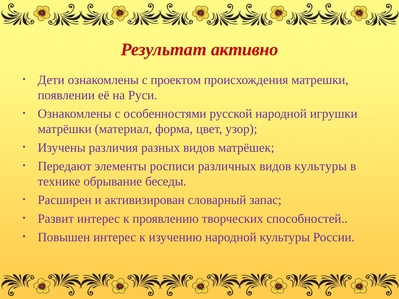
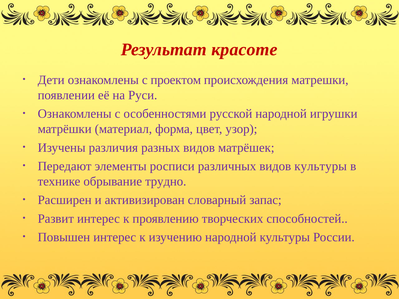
активно: активно -> красоте
беседы: беседы -> трудно
